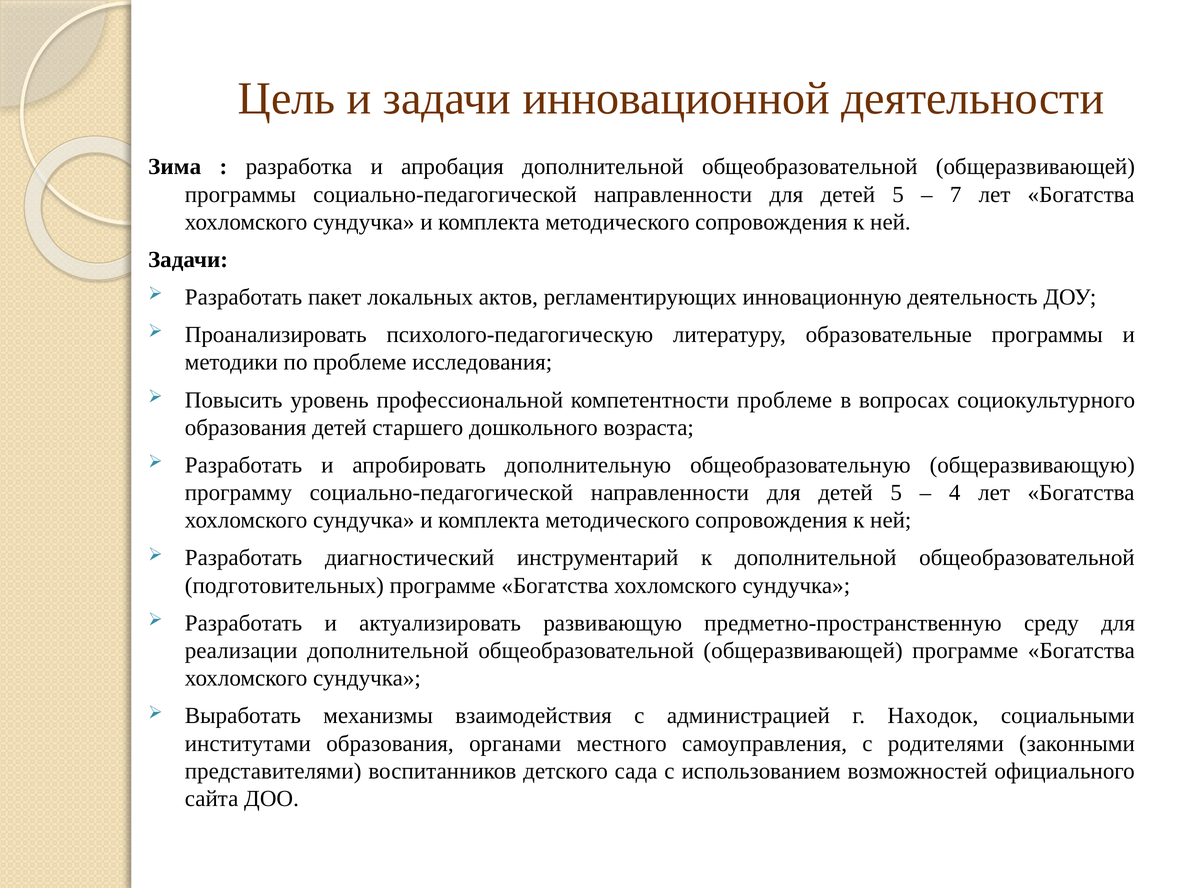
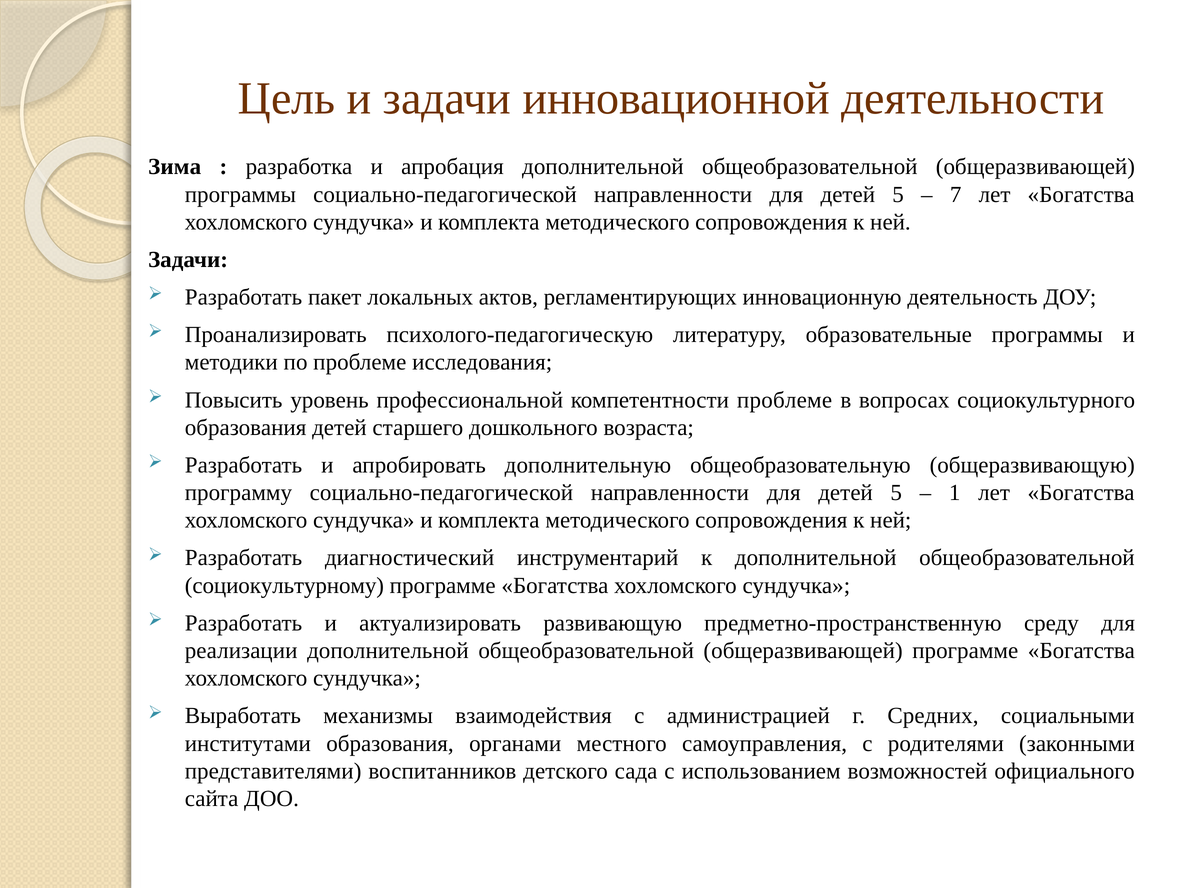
4: 4 -> 1
подготовительных: подготовительных -> социокультурному
Находок: Находок -> Средних
